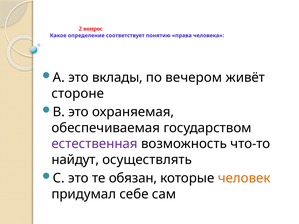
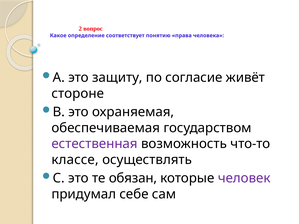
вклады: вклады -> защиту
вечером: вечером -> согласие
найдут: найдут -> классе
человек colour: orange -> purple
